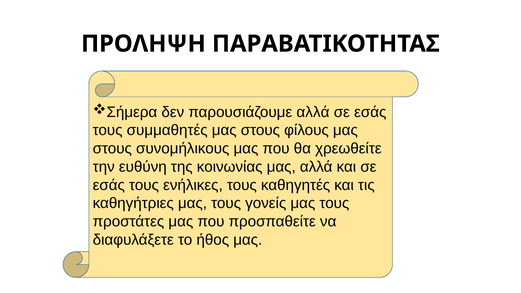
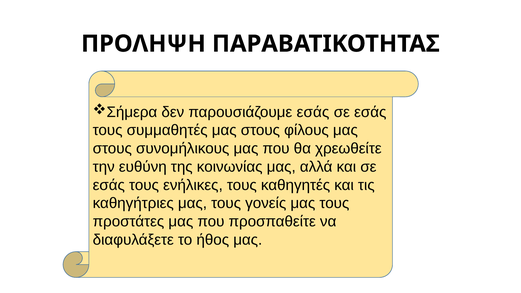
παρουσιάζουμε αλλά: αλλά -> εσάς
